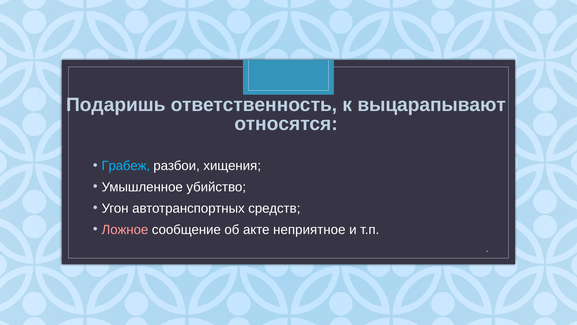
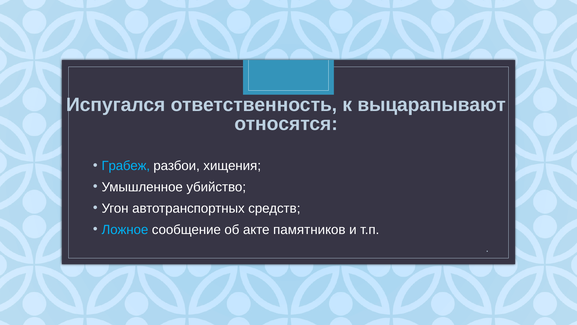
Подаришь: Подаришь -> Испугался
Ложное colour: pink -> light blue
неприятное: неприятное -> памятников
